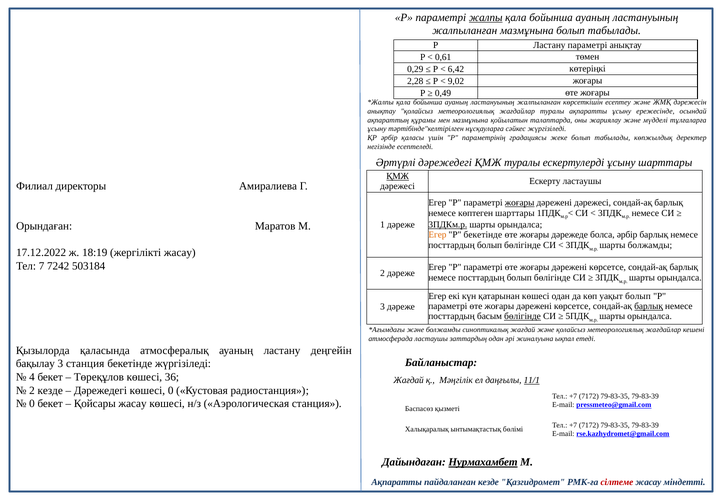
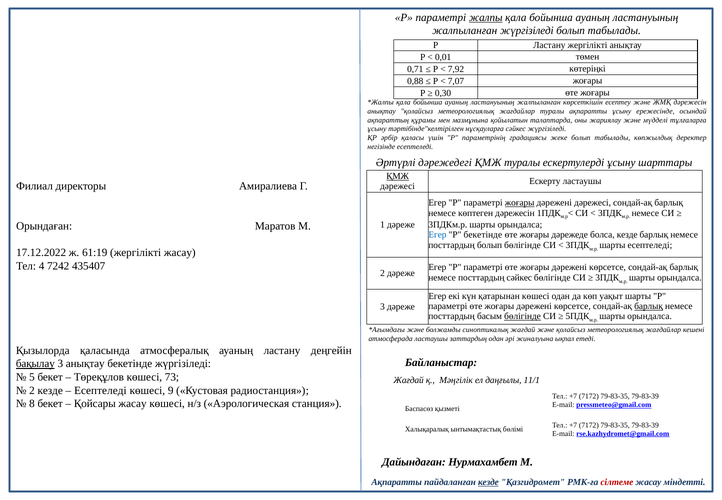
жалпыланған мазмұнына: мазмұнына -> жүргізіледі
Ластану параметрі: параметрі -> жергілікті
0,61: 0,61 -> 0,01
0,29: 0,29 -> 0,71
6,42: 6,42 -> 7,92
2,28: 2,28 -> 0,88
9,02: 9,02 -> 7,07
0,49: 0,49 -> 0,30
көптеген шарттары: шарттары -> дәрежесін
3ПДКм.р underline: present -> none
Егер at (437, 235) colour: orange -> blue
болса әрбір: әрбір -> кезде
шарты болжамды: болжамды -> есептеледі
18:19: 18:19 -> 61:19
7: 7 -> 4
503184: 503184 -> 435407
болып at (519, 278): болып -> сәйкес
уақыт болып: болып -> шарты
бақылау underline: none -> present
3 станция: станция -> анықтау
4: 4 -> 5
36: 36 -> 73
11/1 underline: present -> none
Дәрежедегі at (100, 390): Дәрежедегі -> Есептеледі
көшесі 0: 0 -> 9
0 at (32, 404): 0 -> 8
Нурмахамбет underline: present -> none
кезде at (488, 482) underline: none -> present
